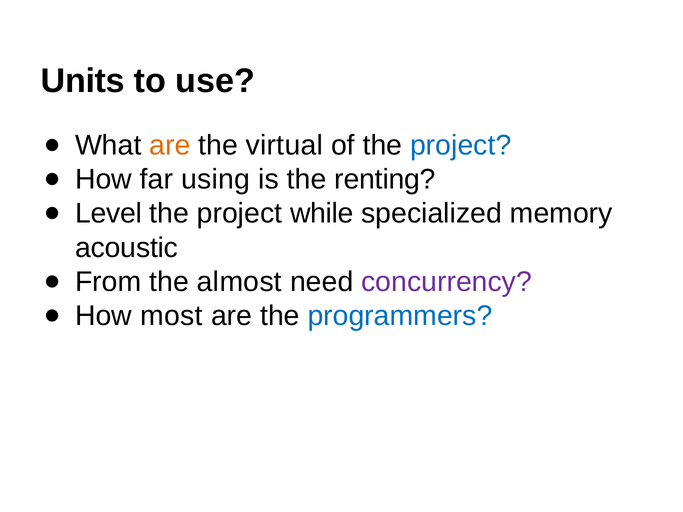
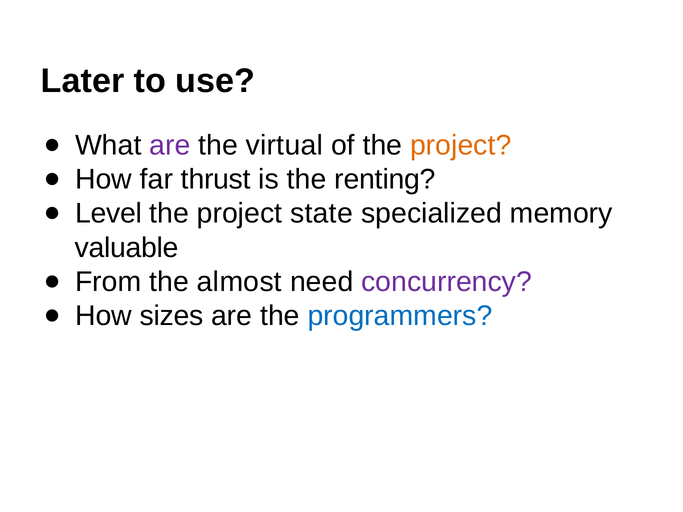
Units: Units -> Later
are at (170, 145) colour: orange -> purple
project at (461, 145) colour: blue -> orange
using: using -> thrust
while: while -> state
acoustic: acoustic -> valuable
most: most -> sizes
